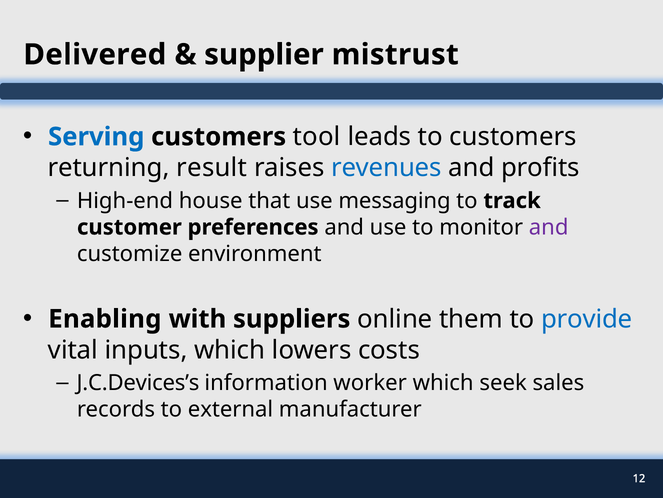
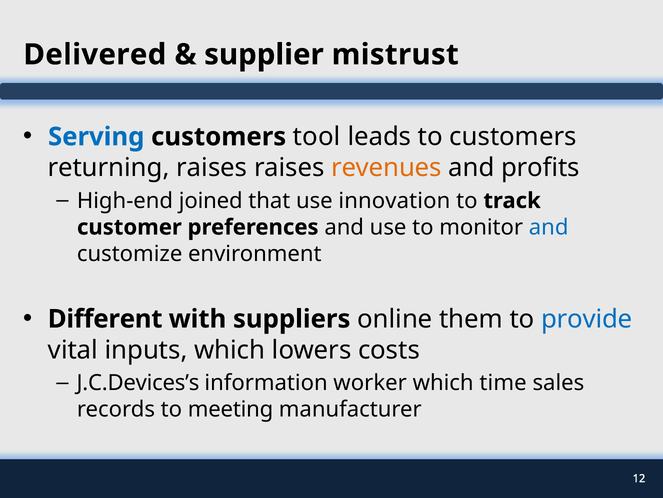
returning result: result -> raises
revenues colour: blue -> orange
house: house -> joined
messaging: messaging -> innovation
and at (549, 227) colour: purple -> blue
Enabling: Enabling -> Different
seek: seek -> time
external: external -> meeting
